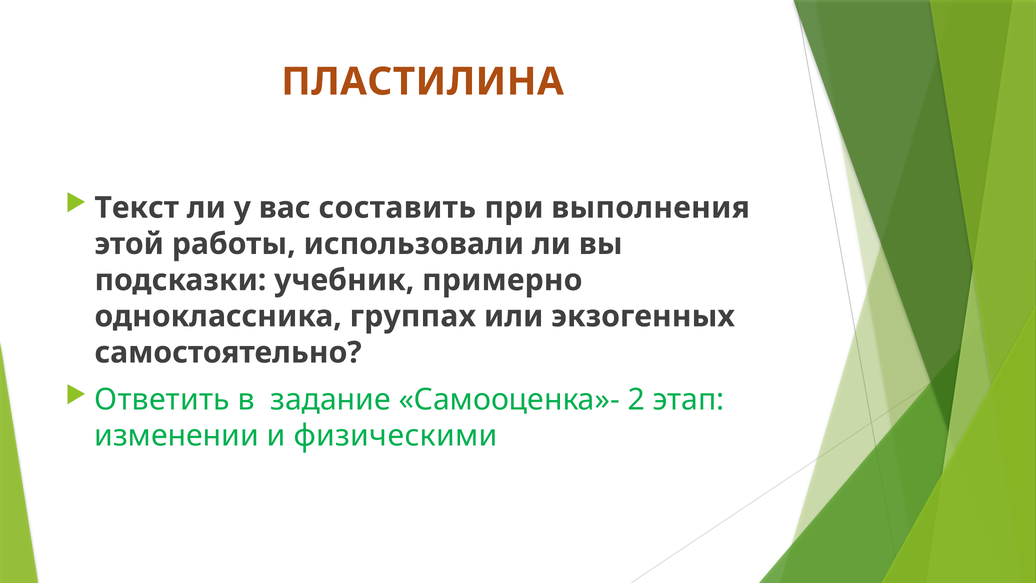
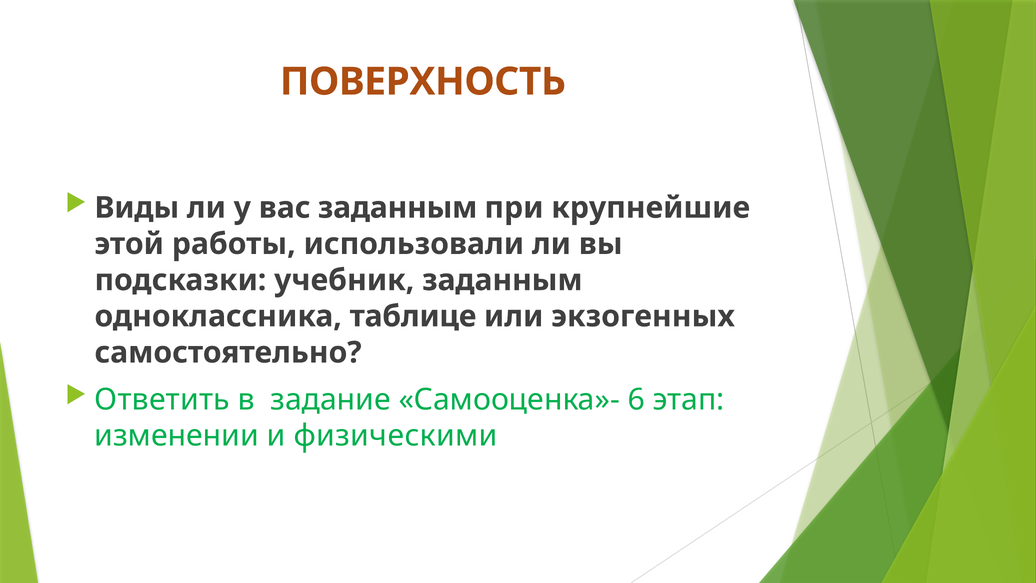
ПЛАСТИЛИНА: ПЛАСТИЛИНА -> ПОВЕРХНОСТЬ
Текст: Текст -> Виды
вас составить: составить -> заданным
выполнения: выполнения -> крупнейшие
учебник примерно: примерно -> заданным
группах: группах -> таблице
2: 2 -> 6
